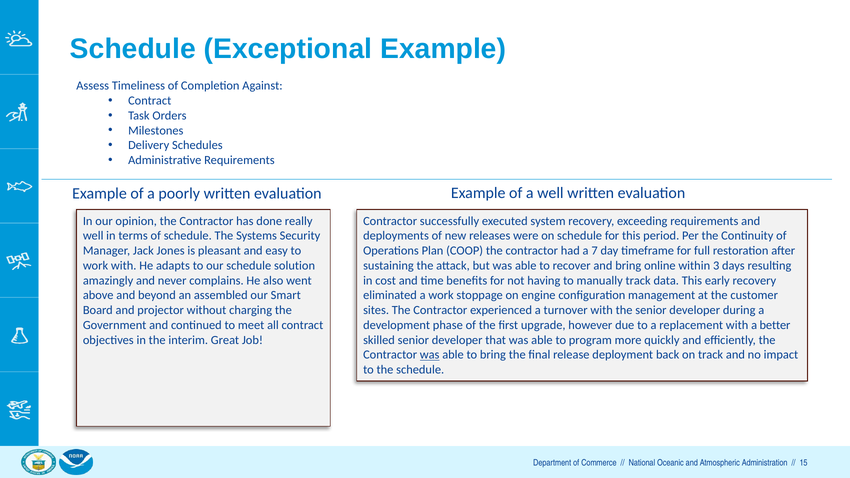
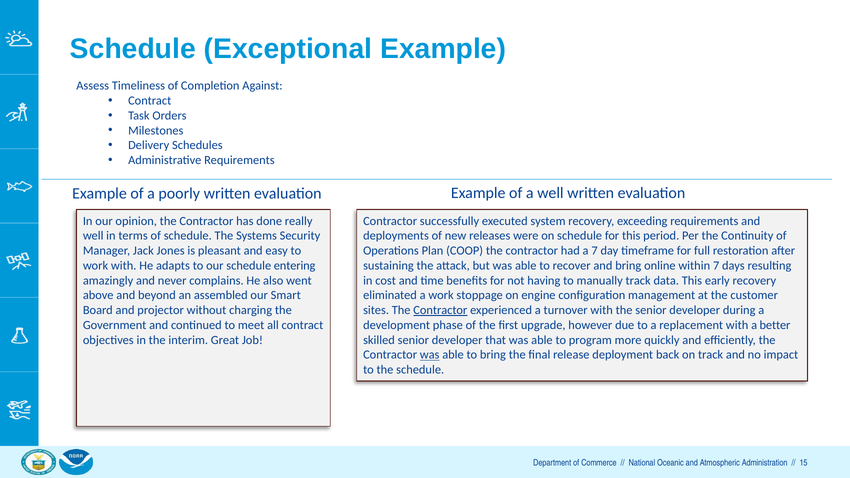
solution: solution -> entering
within 3: 3 -> 7
Contractor at (440, 310) underline: none -> present
